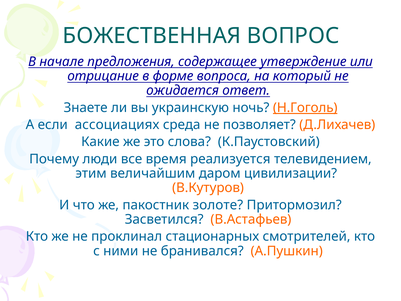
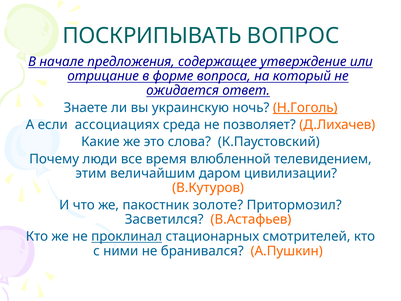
БОЖЕСТВЕННАЯ: БОЖЕСТВЕННАЯ -> ПОСКРИПЫВАТЬ
реализуется: реализуется -> влюбленной
проклинал underline: none -> present
